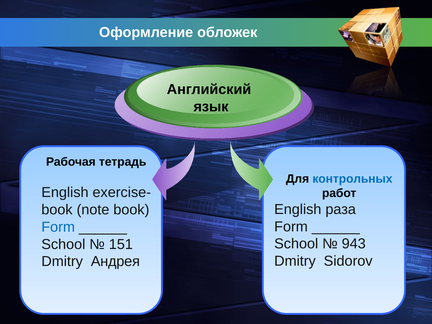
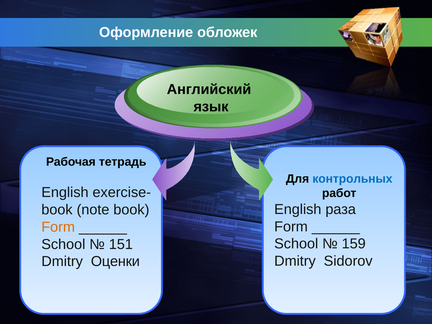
Form at (58, 227) colour: blue -> orange
943: 943 -> 159
Андрея: Андрея -> Оценки
